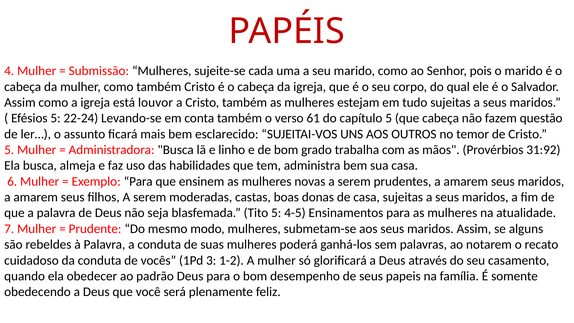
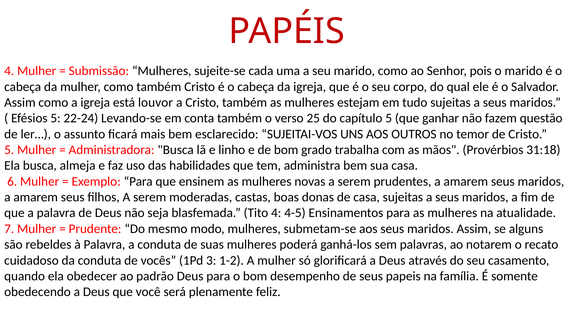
61: 61 -> 25
que cabeça: cabeça -> ganhar
31:92: 31:92 -> 31:18
Tito 5: 5 -> 4
